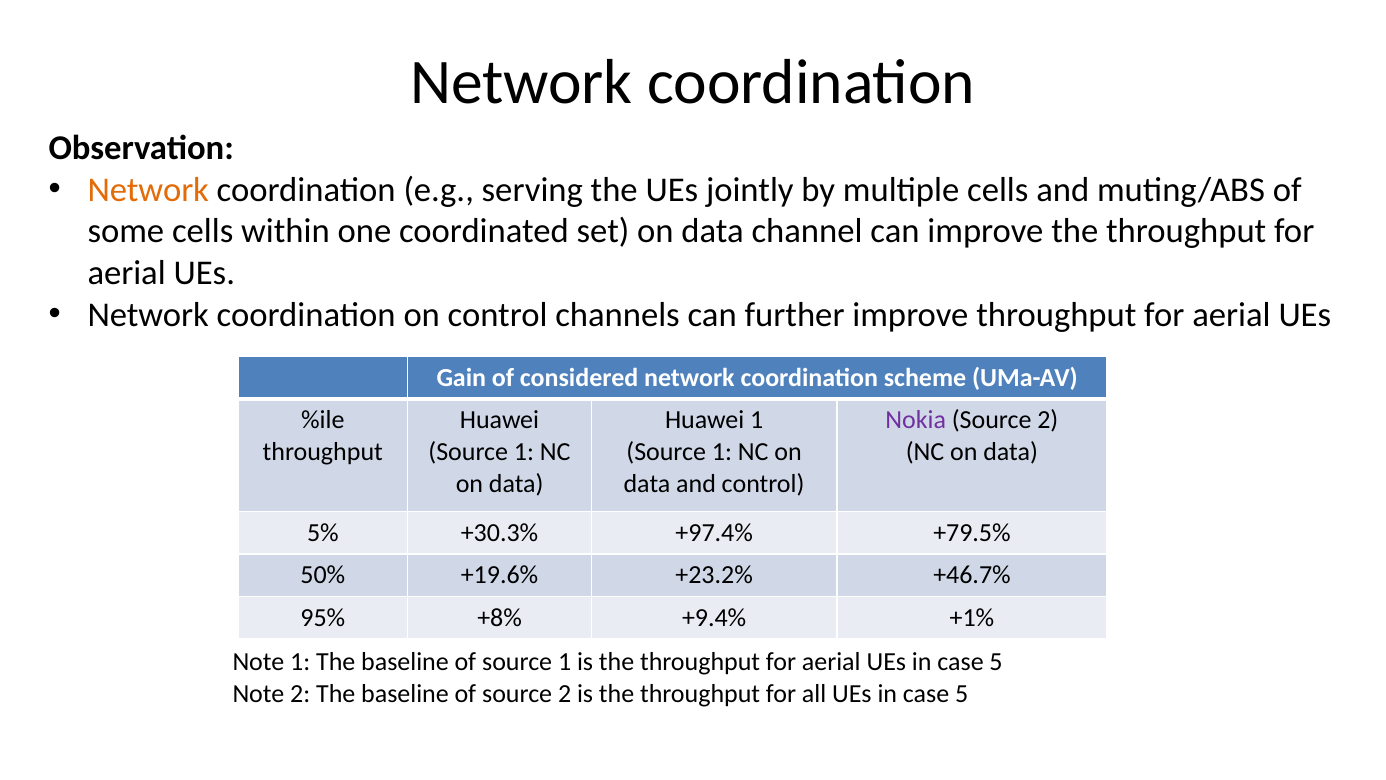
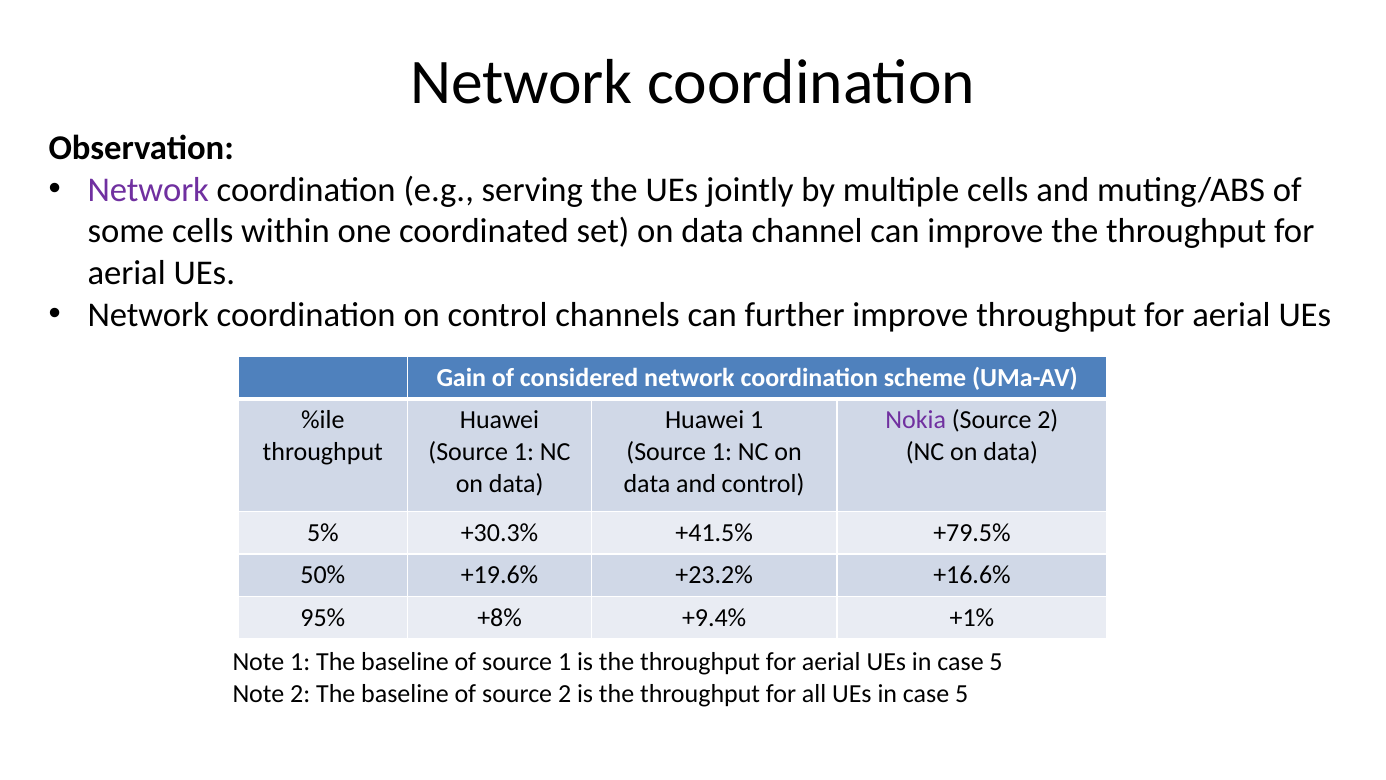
Network at (148, 190) colour: orange -> purple
+97.4%: +97.4% -> +41.5%
+46.7%: +46.7% -> +16.6%
